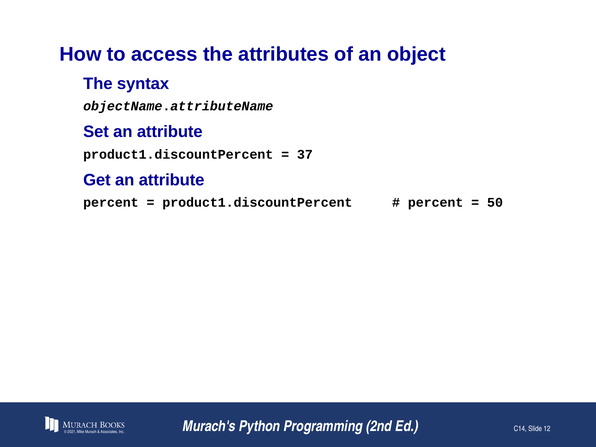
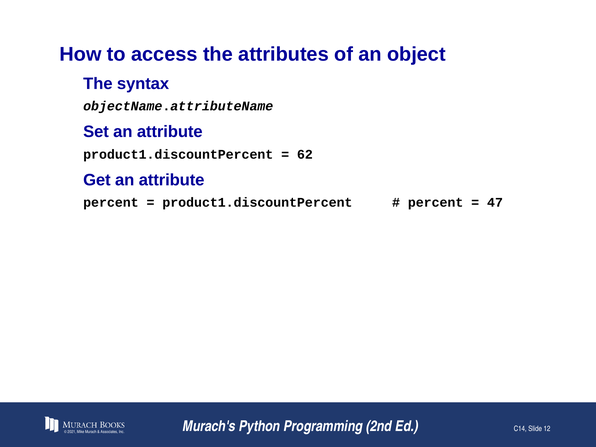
37: 37 -> 62
50: 50 -> 47
